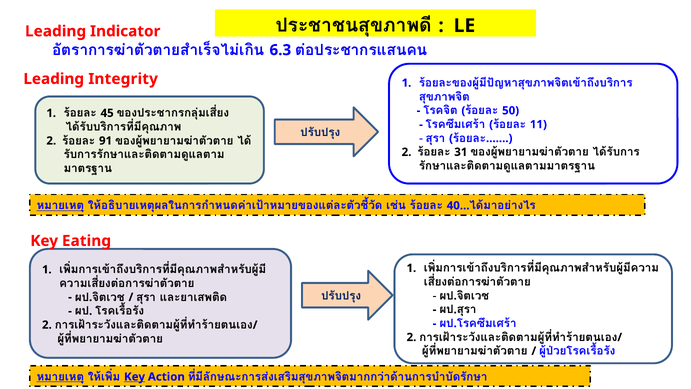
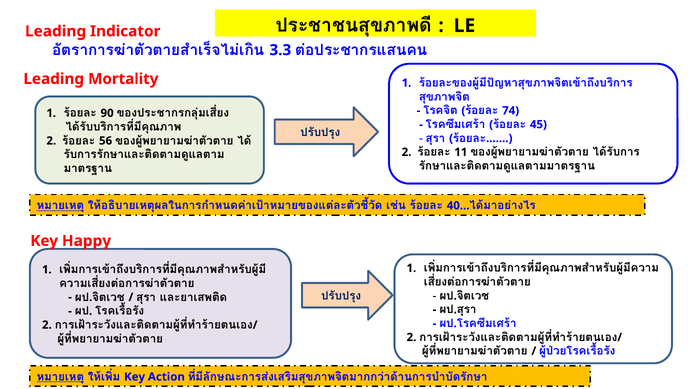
6.3: 6.3 -> 3.3
Integrity: Integrity -> Mortality
50: 50 -> 74
45: 45 -> 90
11: 11 -> 45
91: 91 -> 56
31: 31 -> 11
Eating: Eating -> Happy
Key at (135, 377) underline: present -> none
